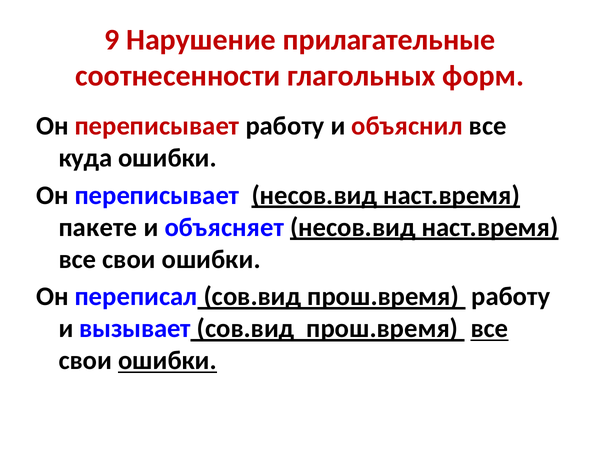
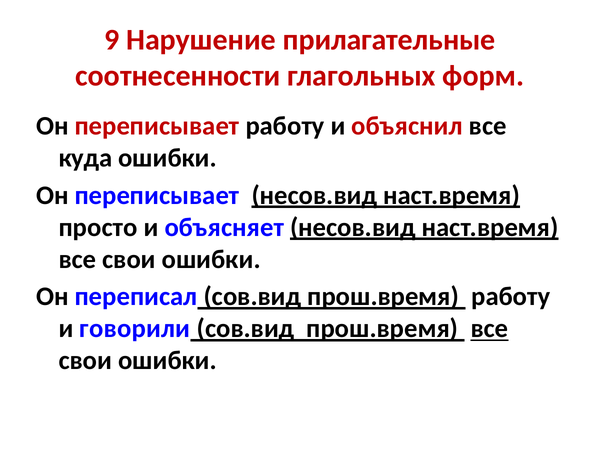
пакете: пакете -> просто
вызывает: вызывает -> говорили
ошибки at (167, 361) underline: present -> none
